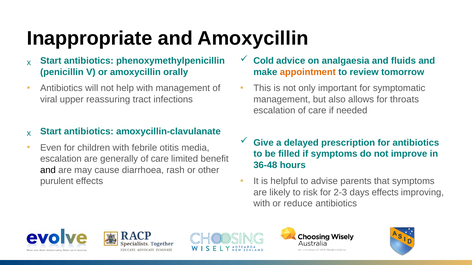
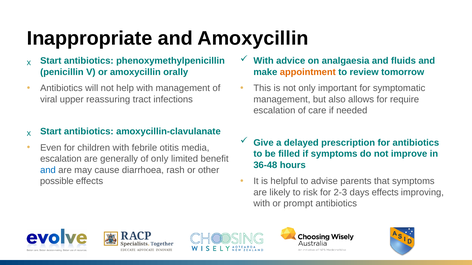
Cold at (264, 61): Cold -> With
throats: throats -> require
generally of care: care -> only
and at (48, 170) colour: black -> blue
purulent: purulent -> possible
reduce: reduce -> prompt
